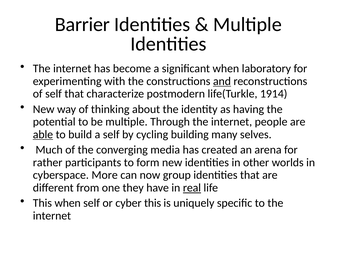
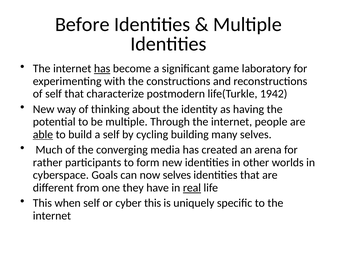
Barrier: Barrier -> Before
has at (102, 69) underline: none -> present
significant when: when -> game
and underline: present -> none
1914: 1914 -> 1942
More: More -> Goals
now group: group -> selves
